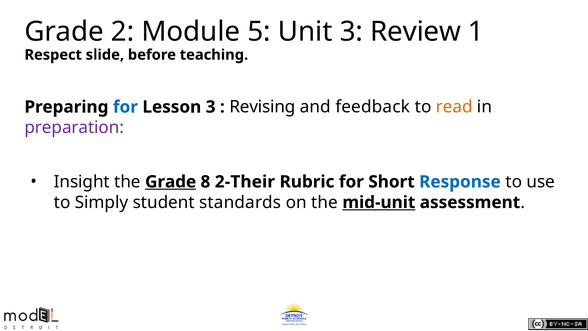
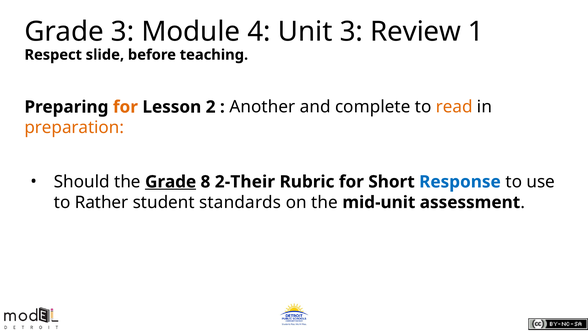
Grade 2: 2 -> 3
5: 5 -> 4
for at (125, 107) colour: blue -> orange
Lesson 3: 3 -> 2
Revising: Revising -> Another
feedback: feedback -> complete
preparation colour: purple -> orange
Insight: Insight -> Should
Simply: Simply -> Rather
mid-unit underline: present -> none
